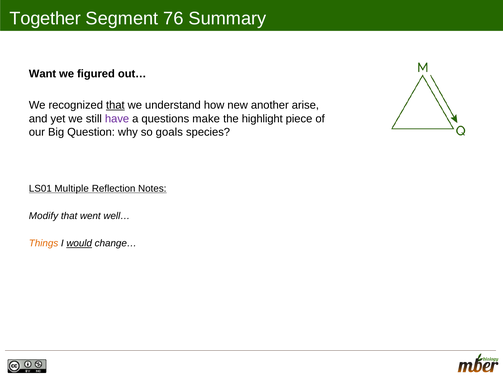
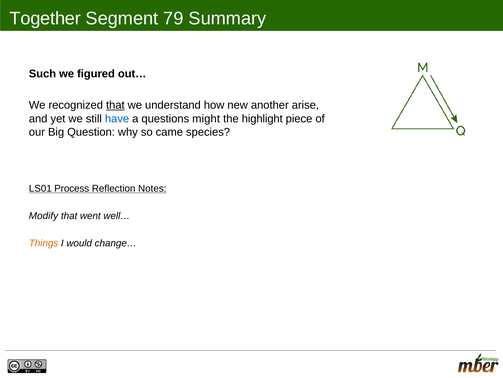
76: 76 -> 79
Want: Want -> Such
have colour: purple -> blue
make: make -> might
goals: goals -> came
Multiple: Multiple -> Process
would underline: present -> none
